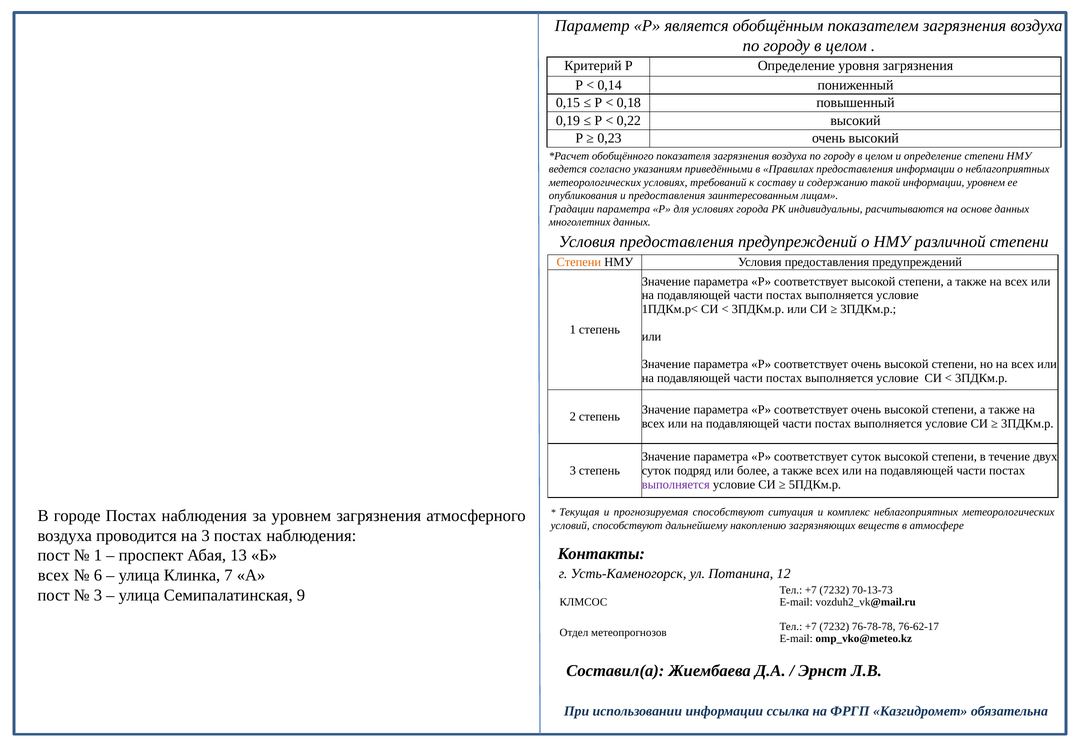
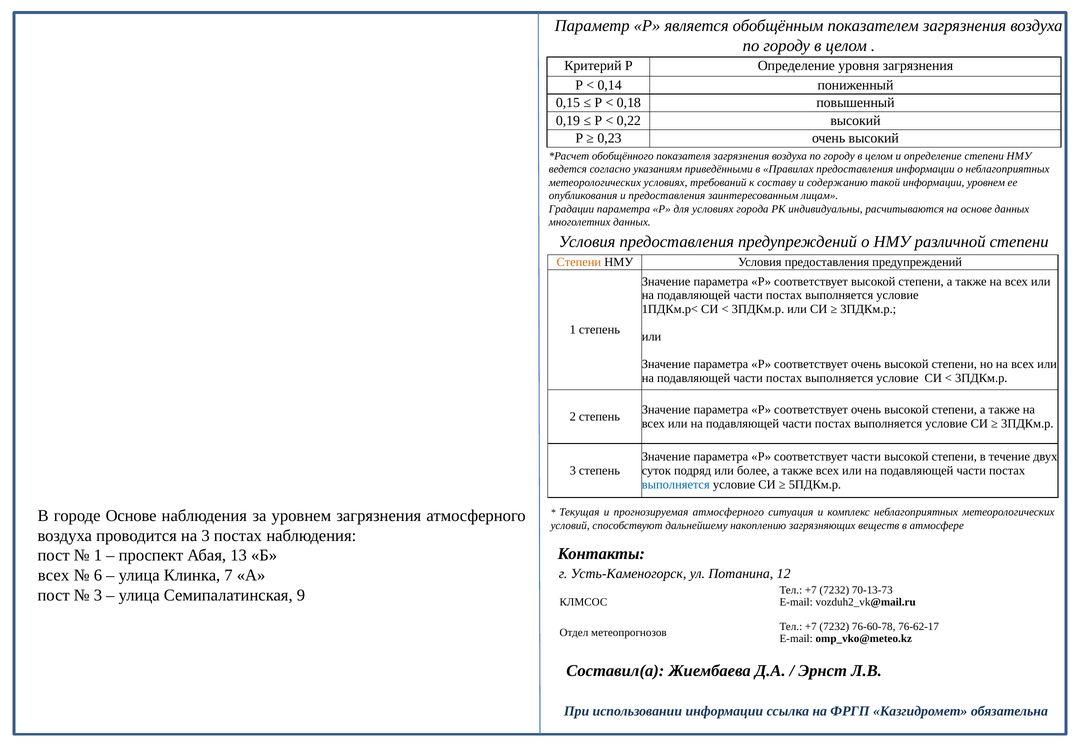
соответствует суток: суток -> части
выполняется at (676, 485) colour: purple -> blue
городе Постах: Постах -> Основе
прогнозируемая способствуют: способствуют -> атмосферного
76-78-78: 76-78-78 -> 76-60-78
